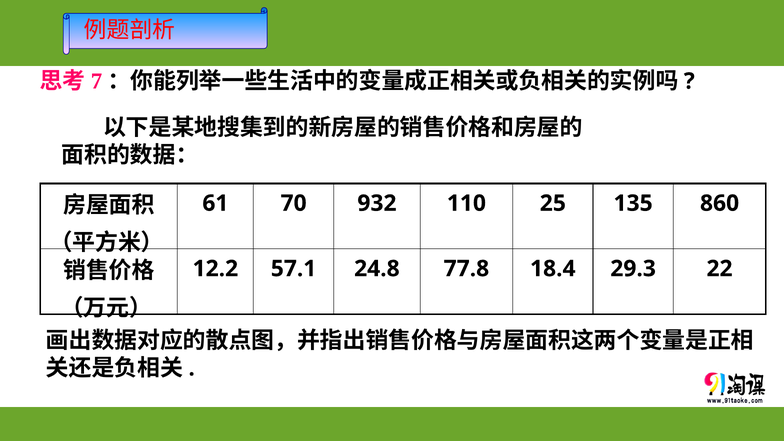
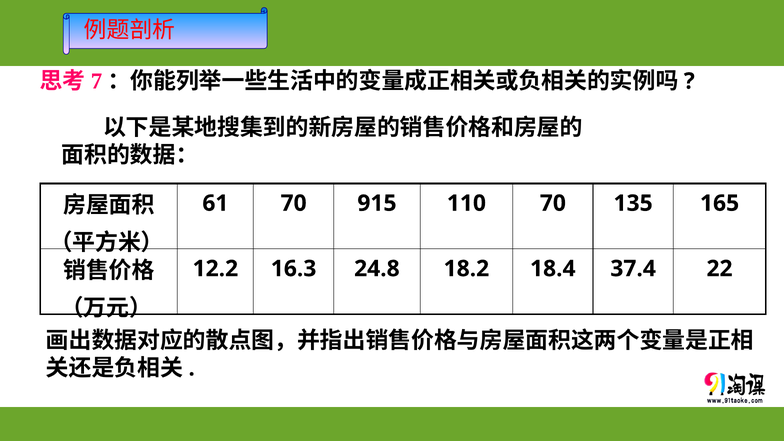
932: 932 -> 915
110 25: 25 -> 70
860: 860 -> 165
57.1: 57.1 -> 16.3
77.8: 77.8 -> 18.2
29.3: 29.3 -> 37.4
